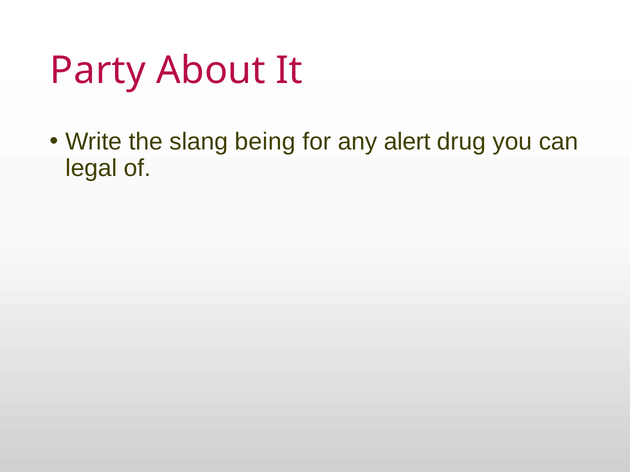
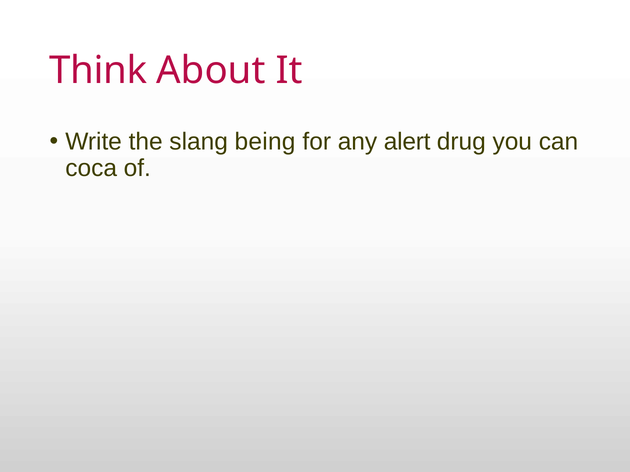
Party: Party -> Think
legal: legal -> coca
